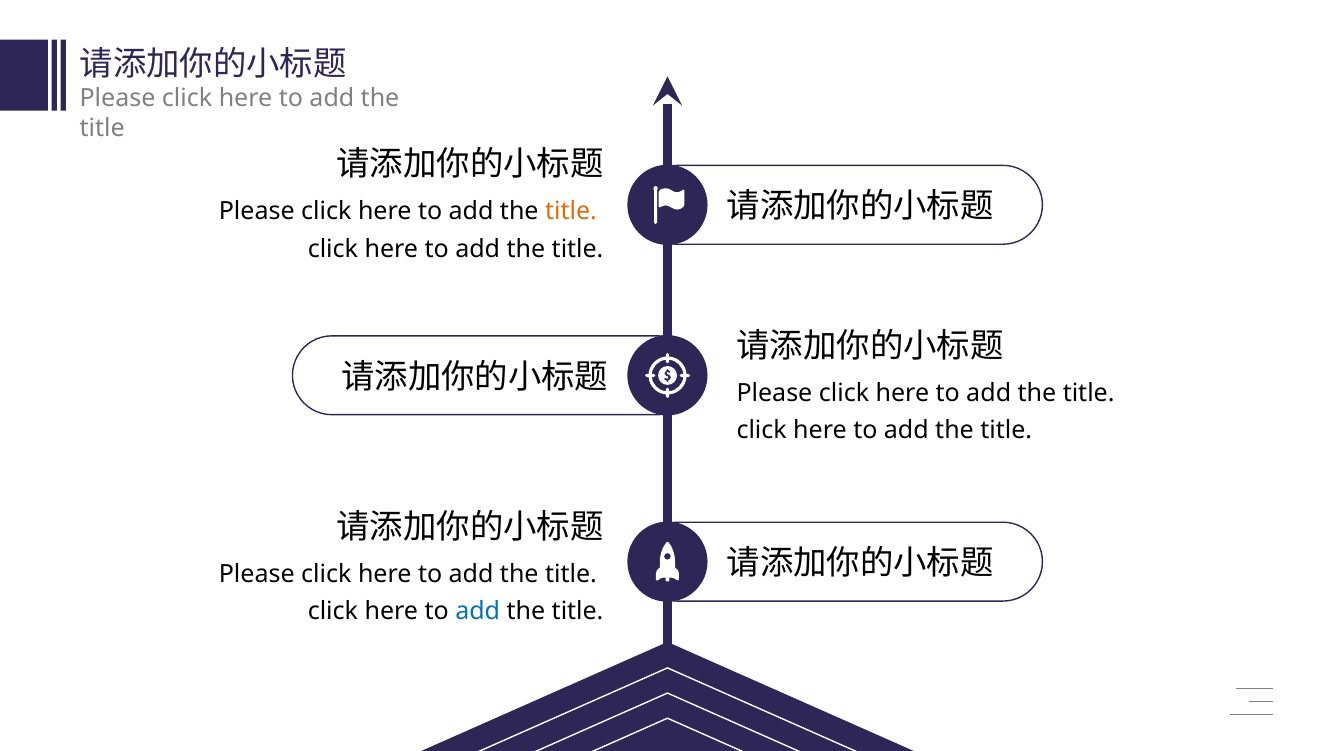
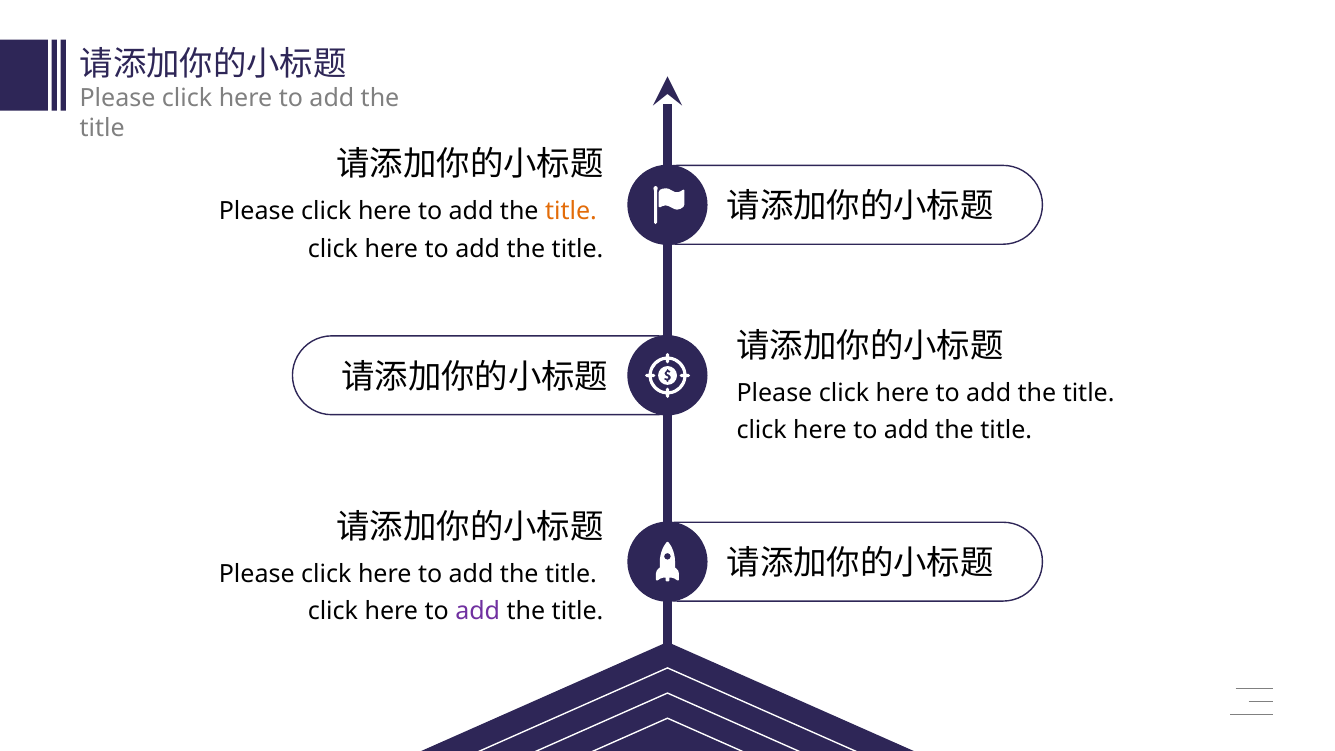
add at (478, 612) colour: blue -> purple
